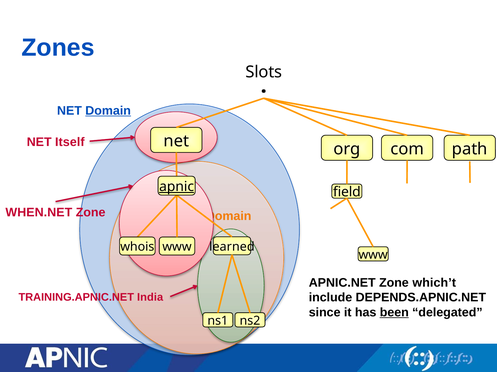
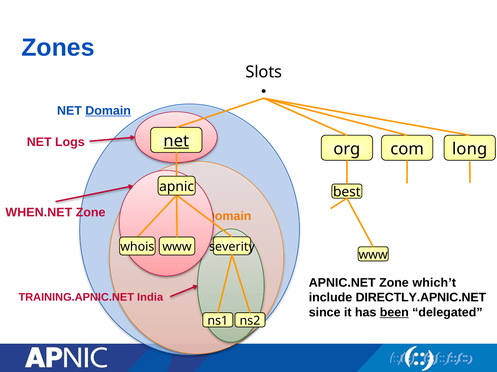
Itself: Itself -> Logs
net at (176, 141) underline: none -> present
path: path -> long
apnic underline: present -> none
field: field -> best
learned: learned -> severity
DEPENDS.APNIC.NET: DEPENDS.APNIC.NET -> DIRECTLY.APNIC.NET
